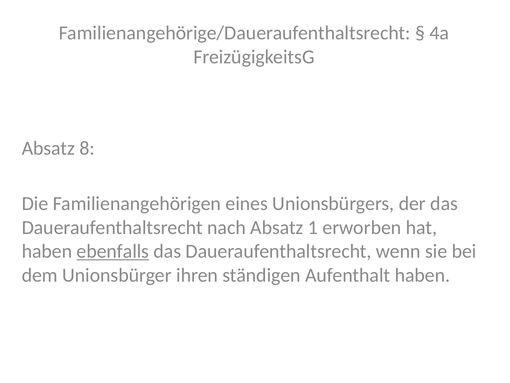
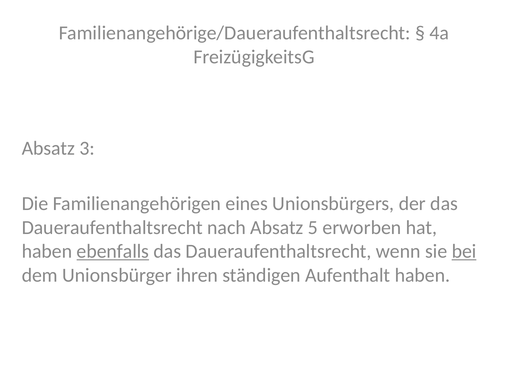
8: 8 -> 3
1: 1 -> 5
bei underline: none -> present
